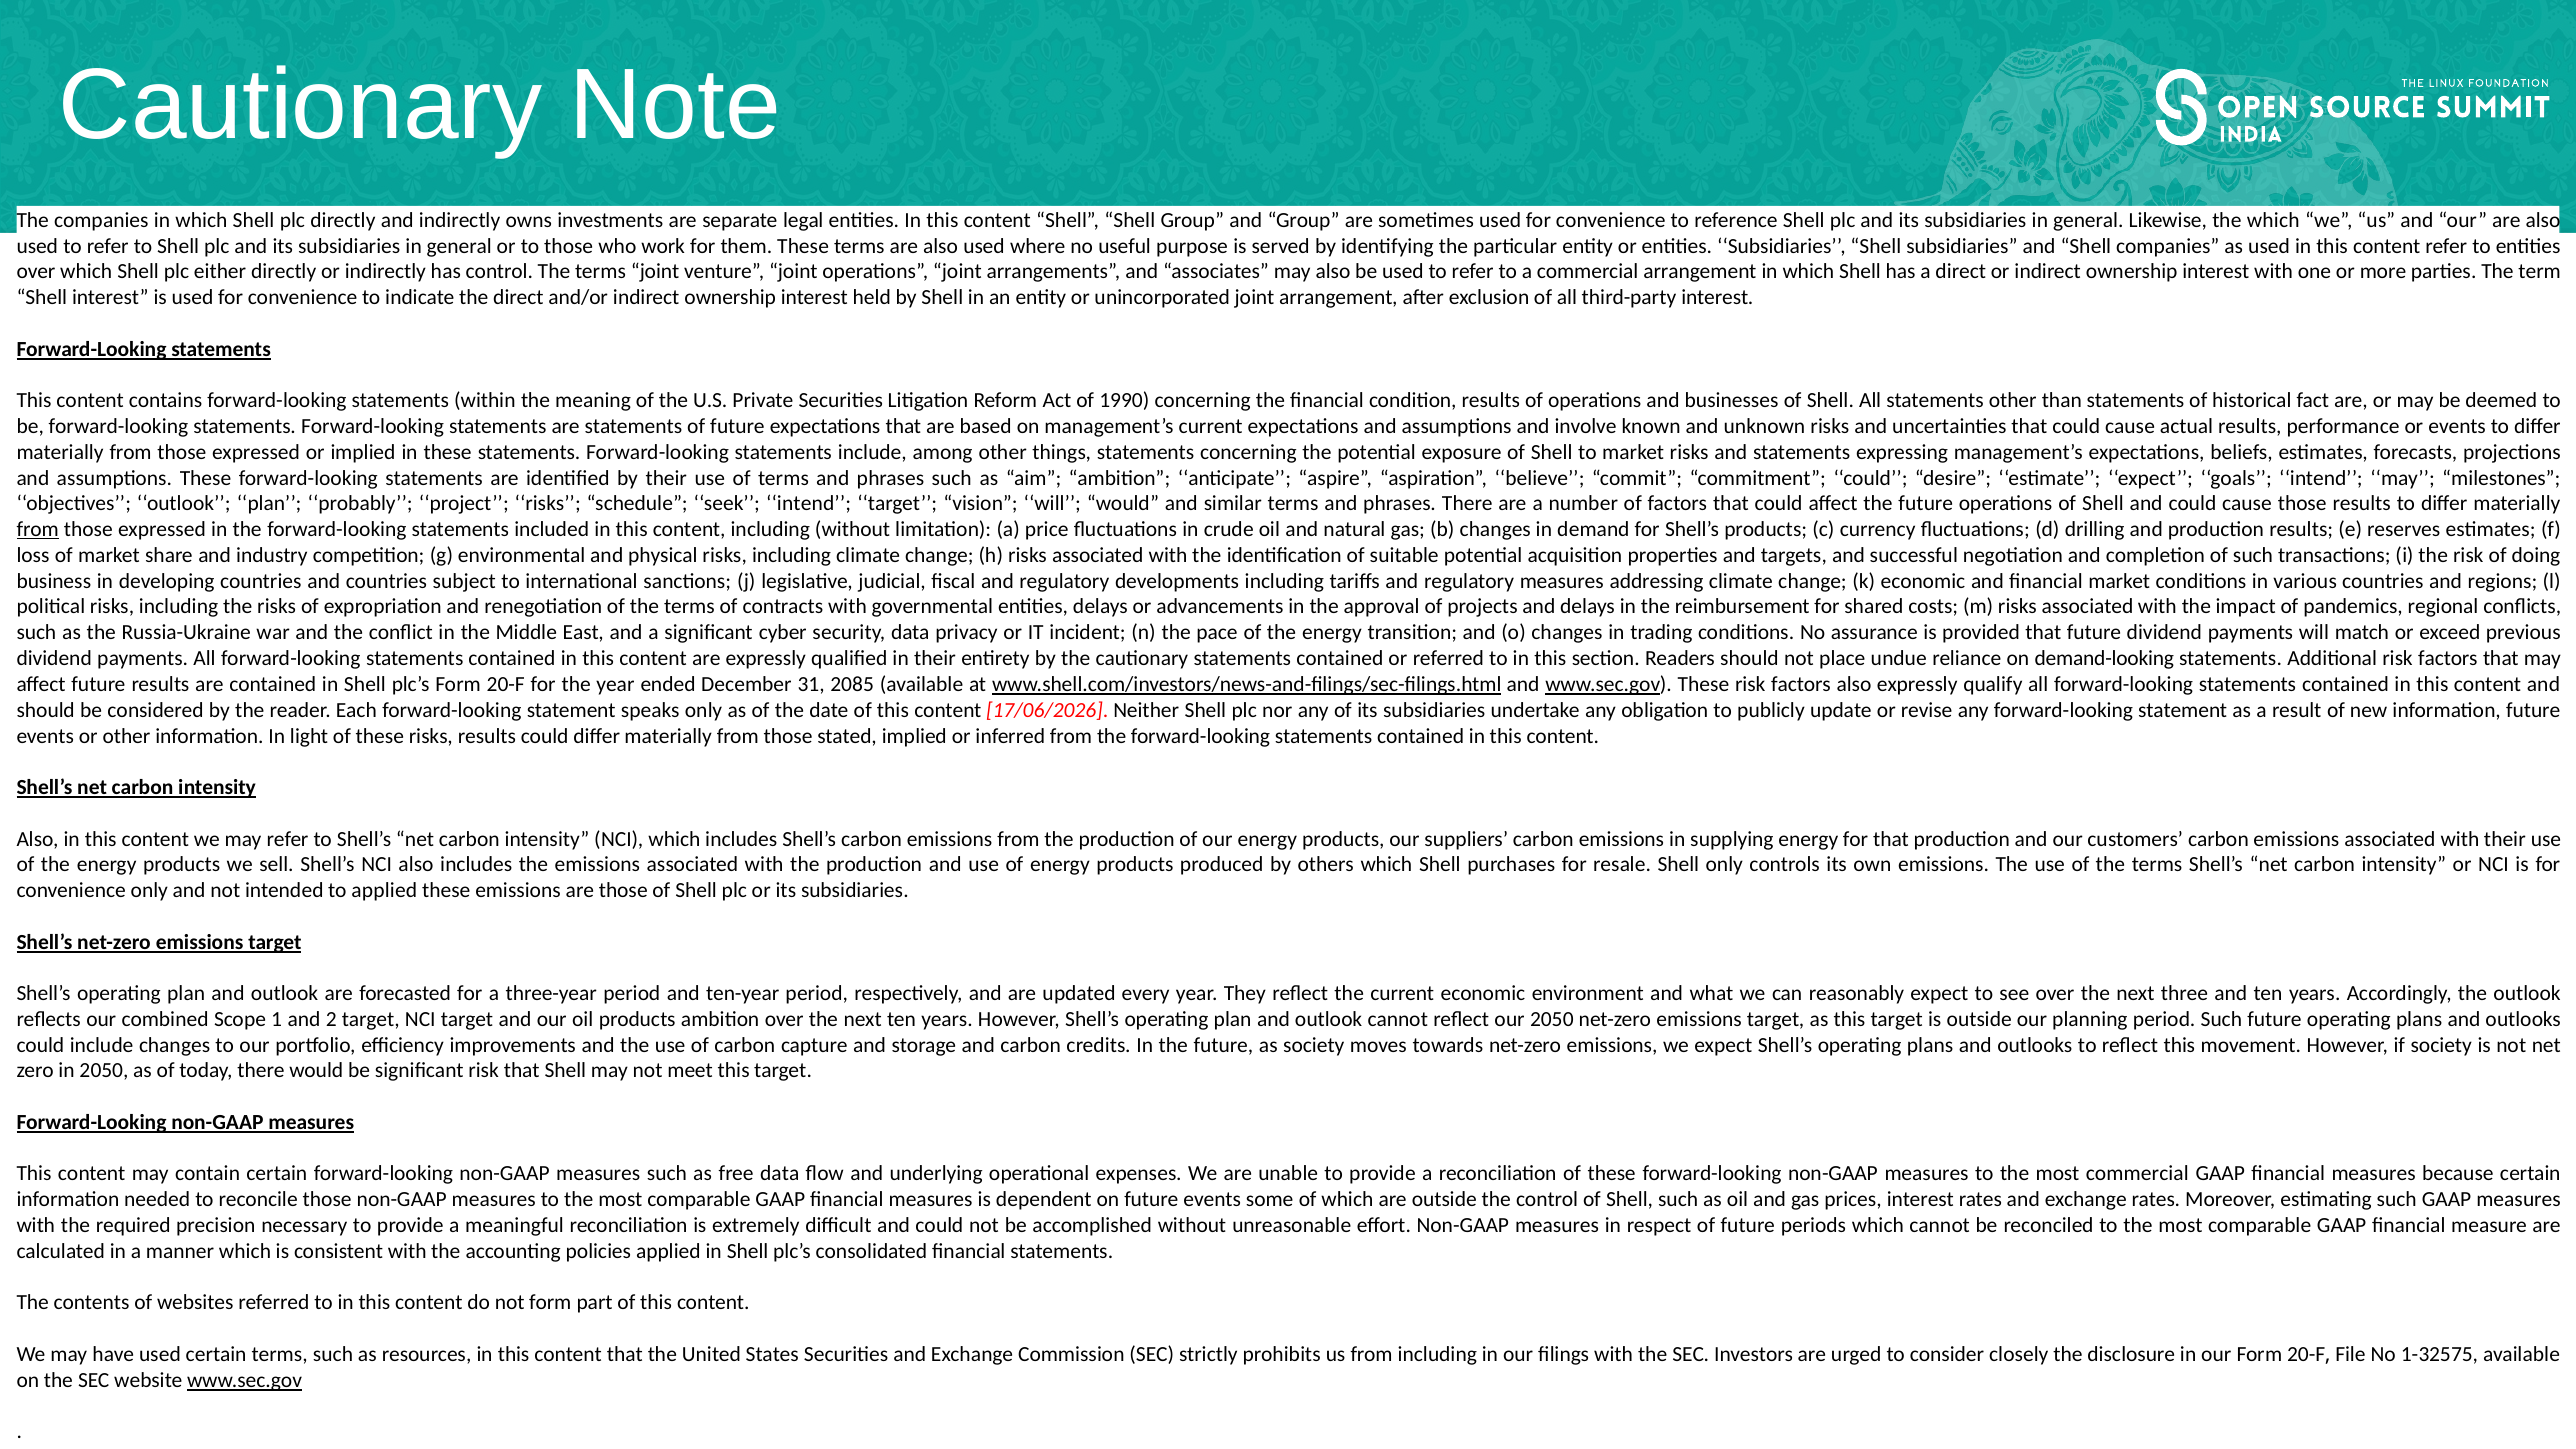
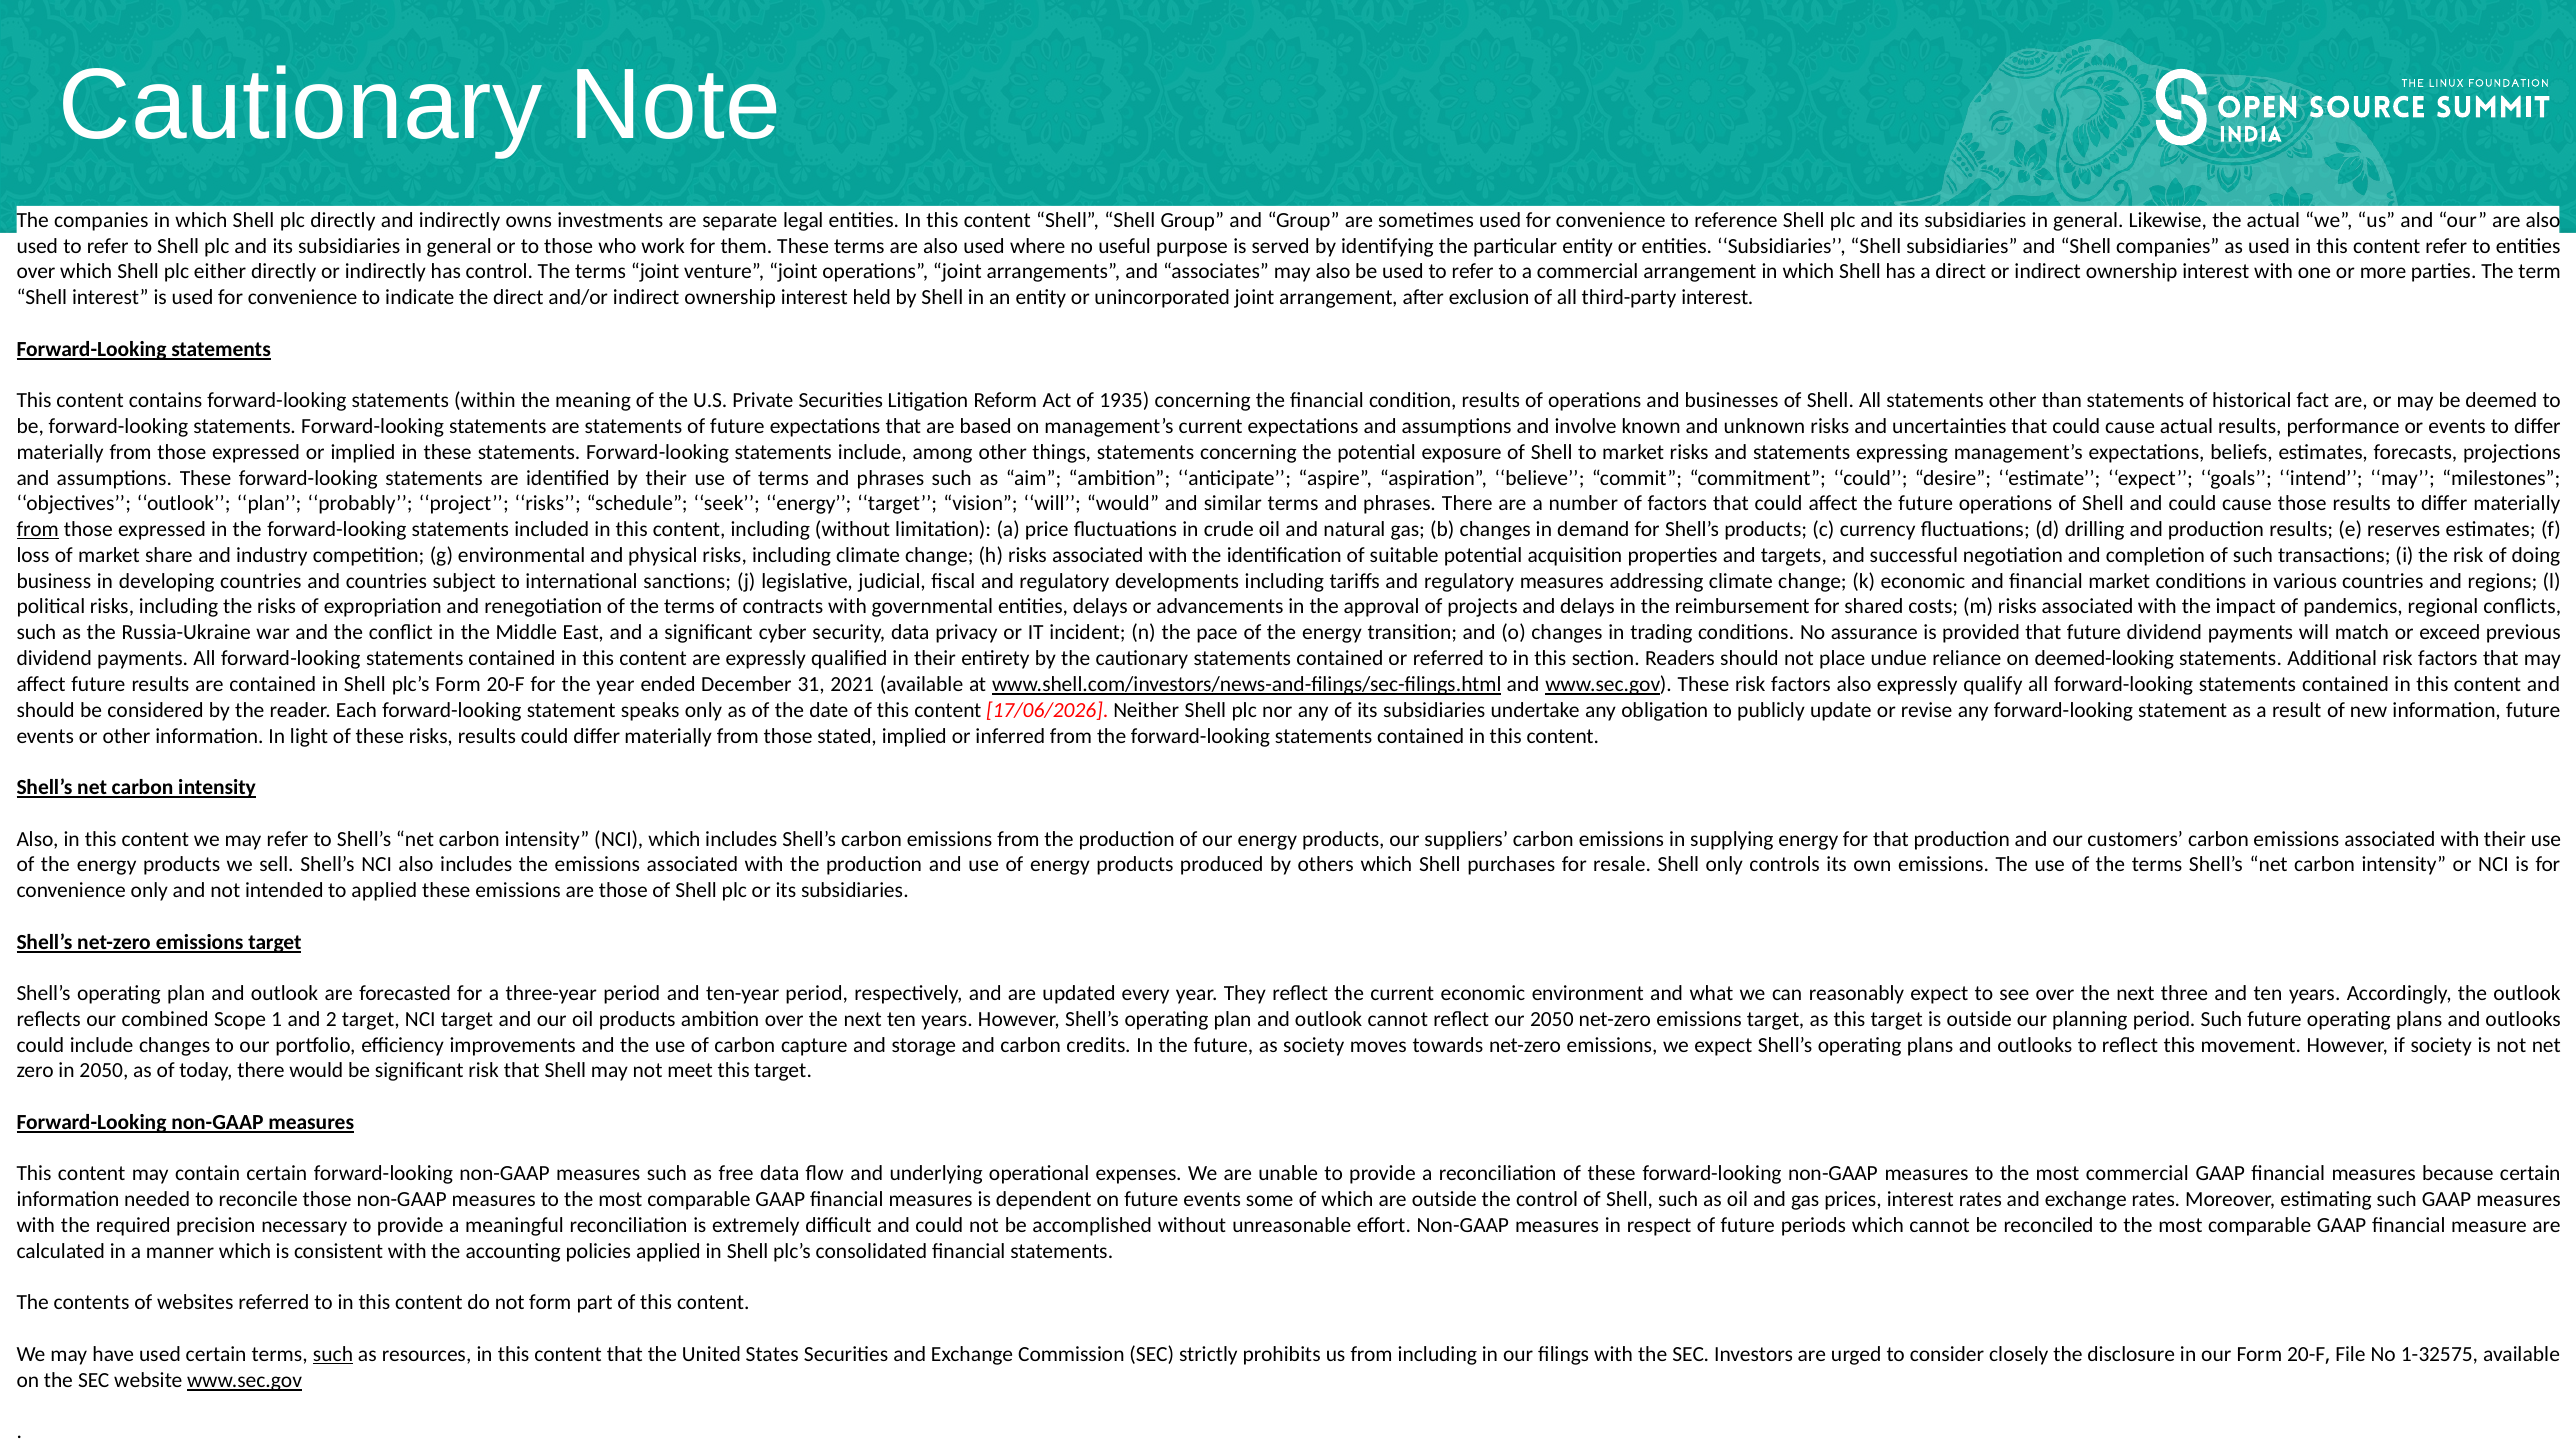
the which: which -> actual
1990: 1990 -> 1935
seek intend: intend -> energy
demand-looking: demand-looking -> deemed-looking
2085: 2085 -> 2021
such at (333, 1354) underline: none -> present
